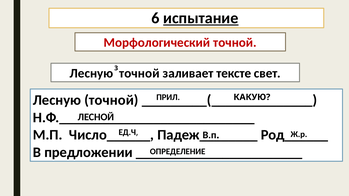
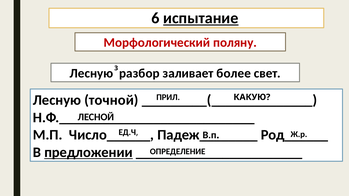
Морфологический точной: точной -> поляну
точной at (139, 74): точной -> разбор
тексте: тексте -> более
предложении underline: none -> present
